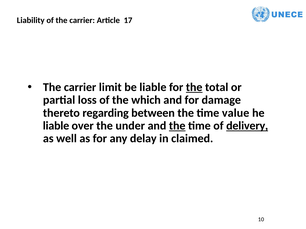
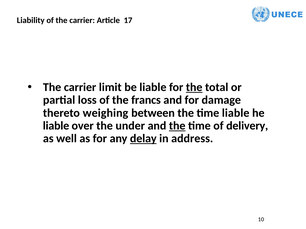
which: which -> francs
regarding: regarding -> weighing
time value: value -> liable
delivery underline: present -> none
delay underline: none -> present
claimed: claimed -> address
